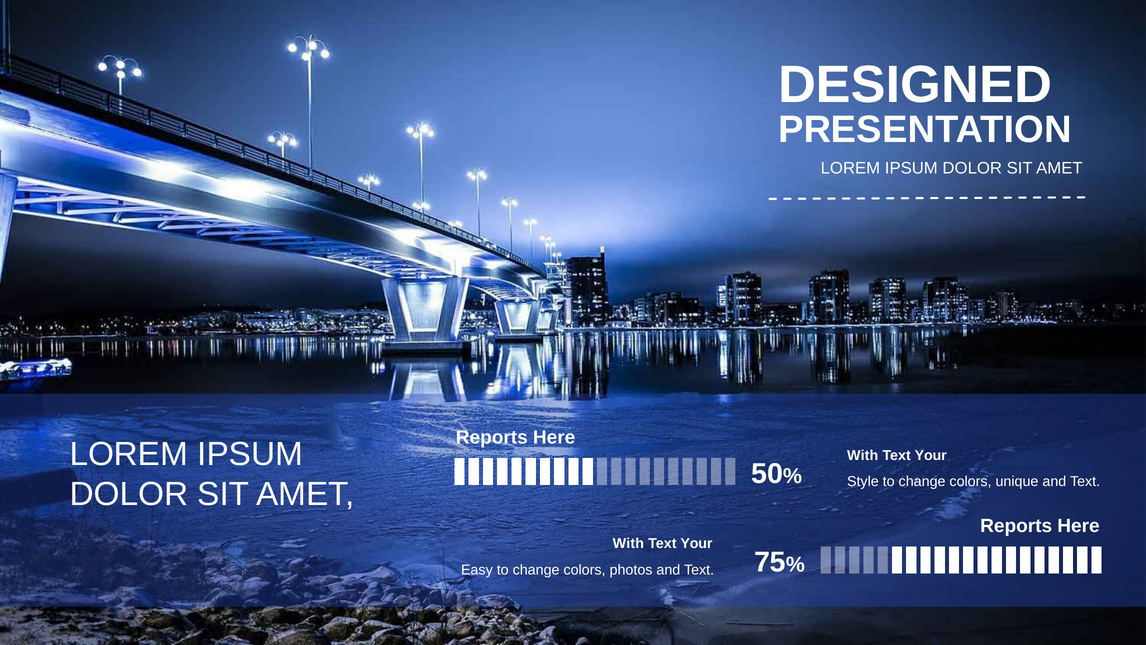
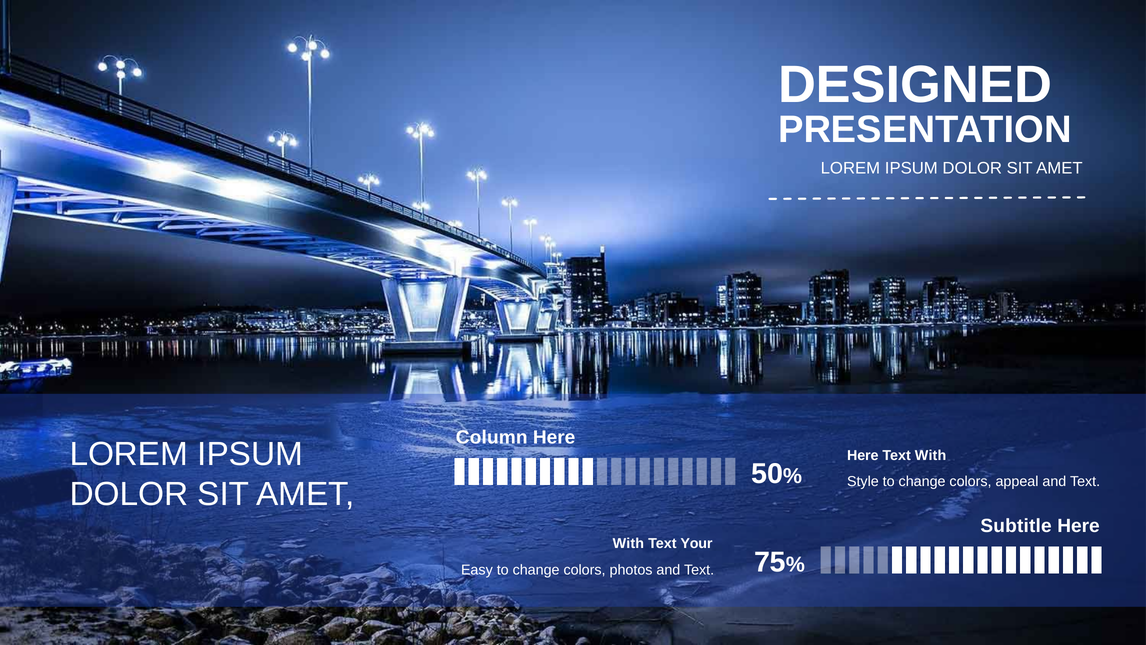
Reports at (492, 437): Reports -> Column
With at (863, 455): With -> Here
Your at (931, 455): Your -> With
unique: unique -> appeal
Reports at (1016, 526): Reports -> Subtitle
